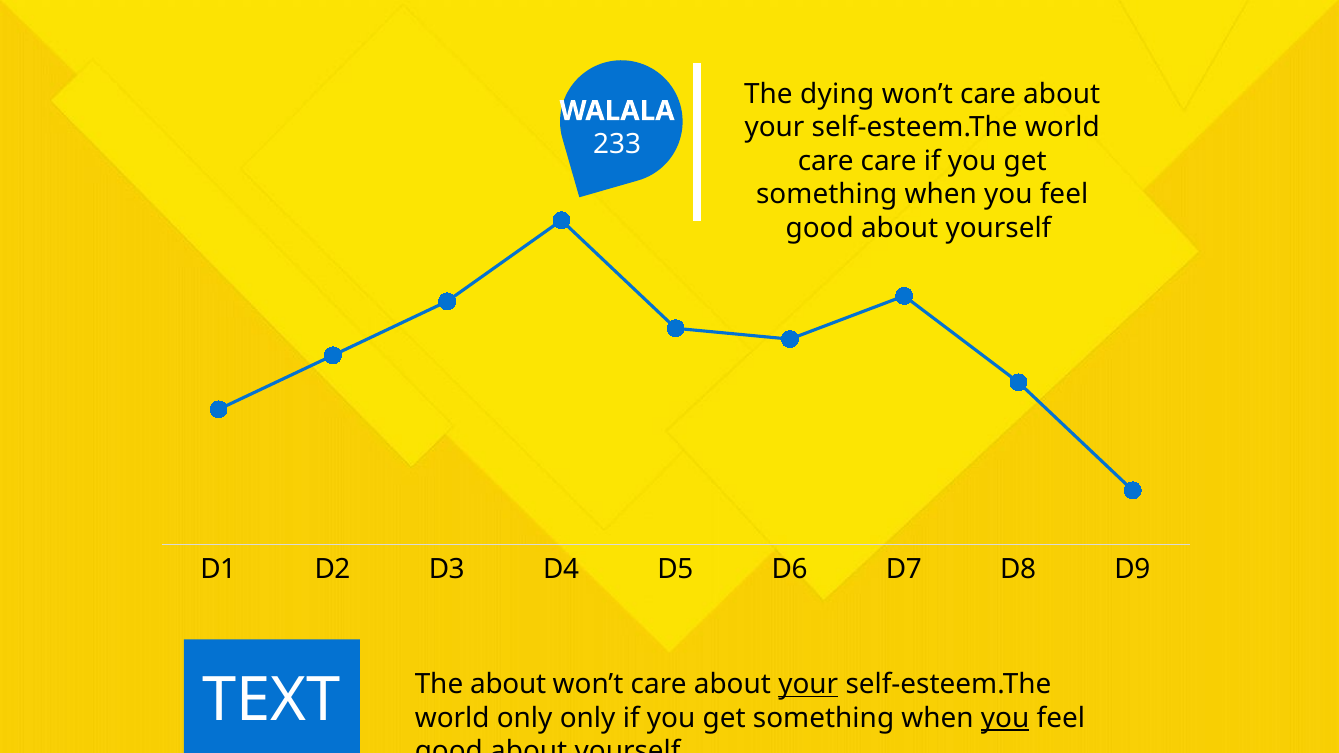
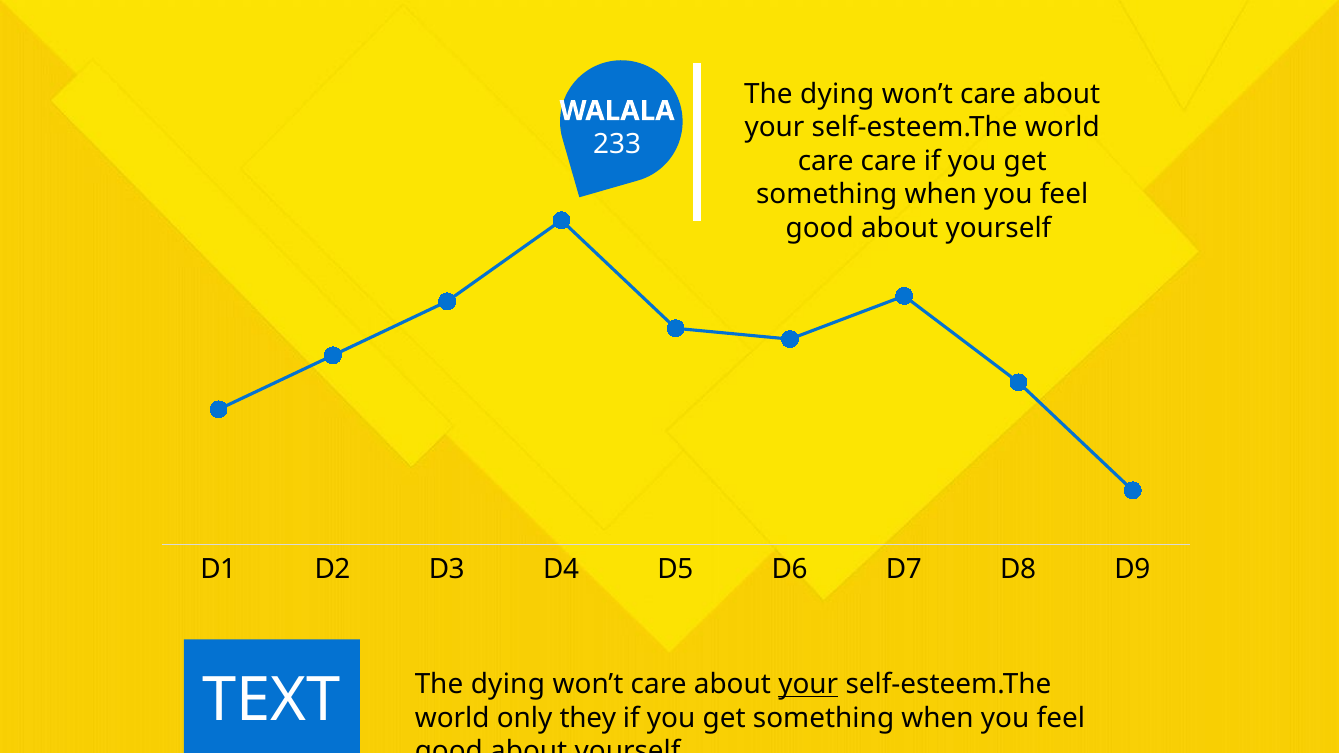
TEXT The about: about -> dying
only only: only -> they
you at (1005, 718) underline: present -> none
